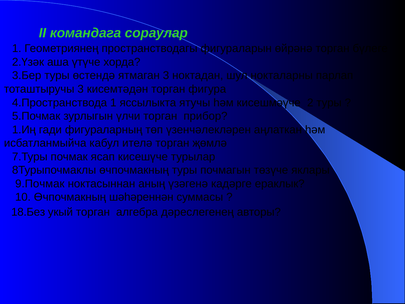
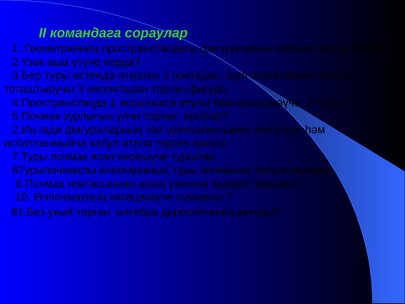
1.Иң: 1.Иң -> 2.Иң
Өчпочмакның шәһәреннән: шәһәреннән -> кисешмәүче
18.Без: 18.Без -> 81.Без
